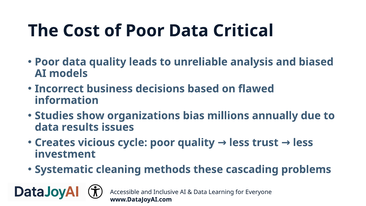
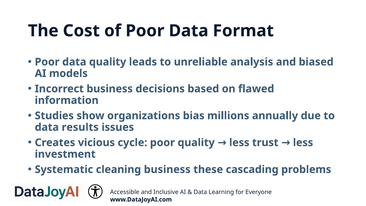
Critical: Critical -> Format
cleaning methods: methods -> business
